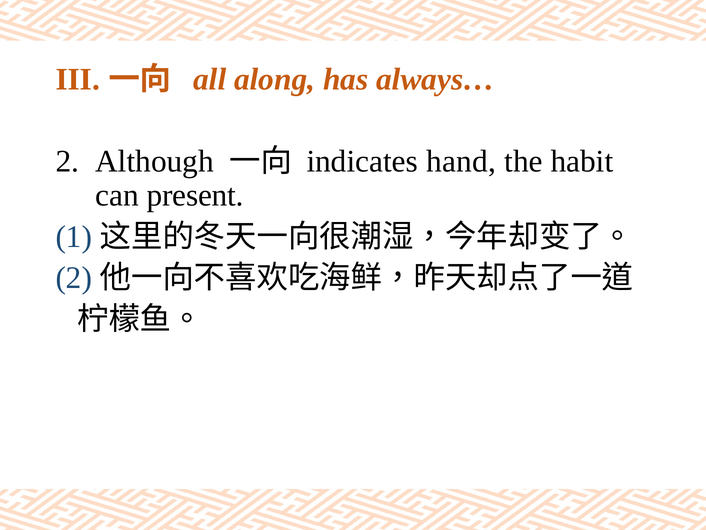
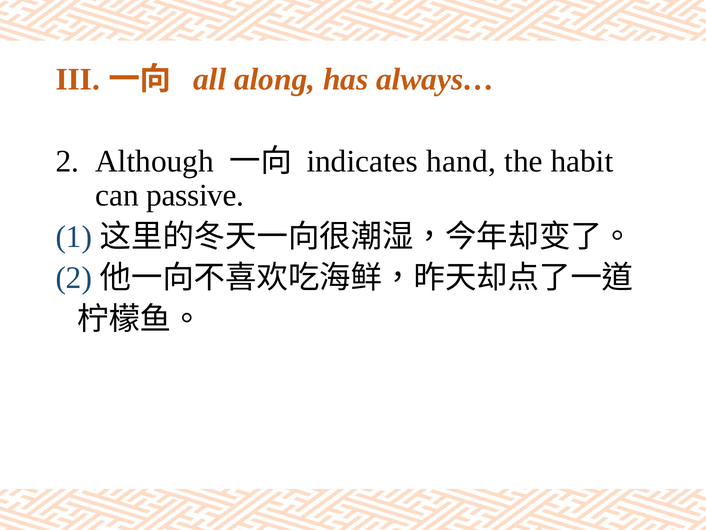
present: present -> passive
